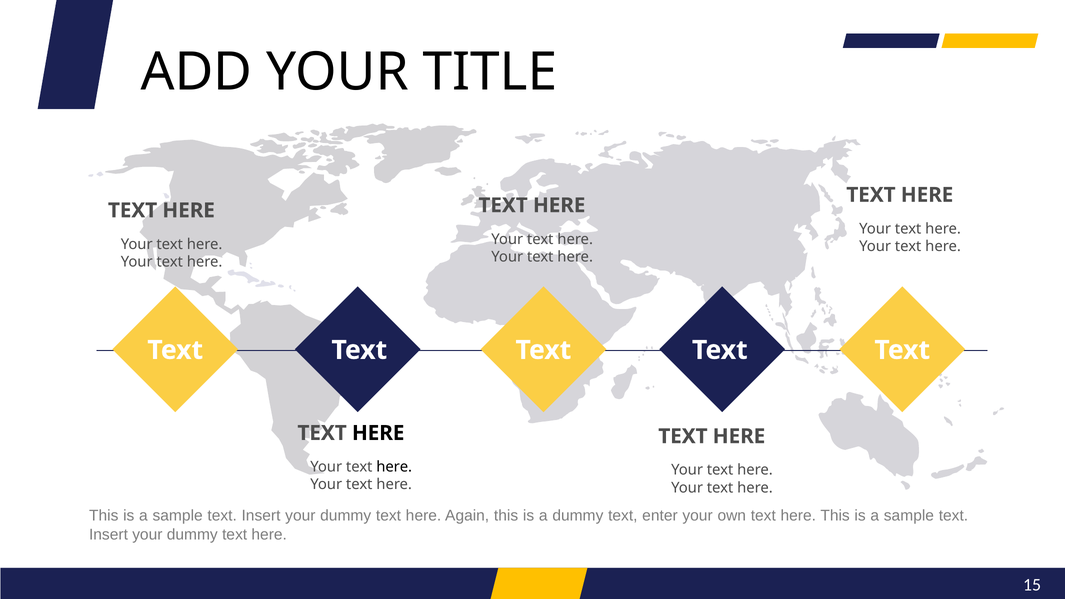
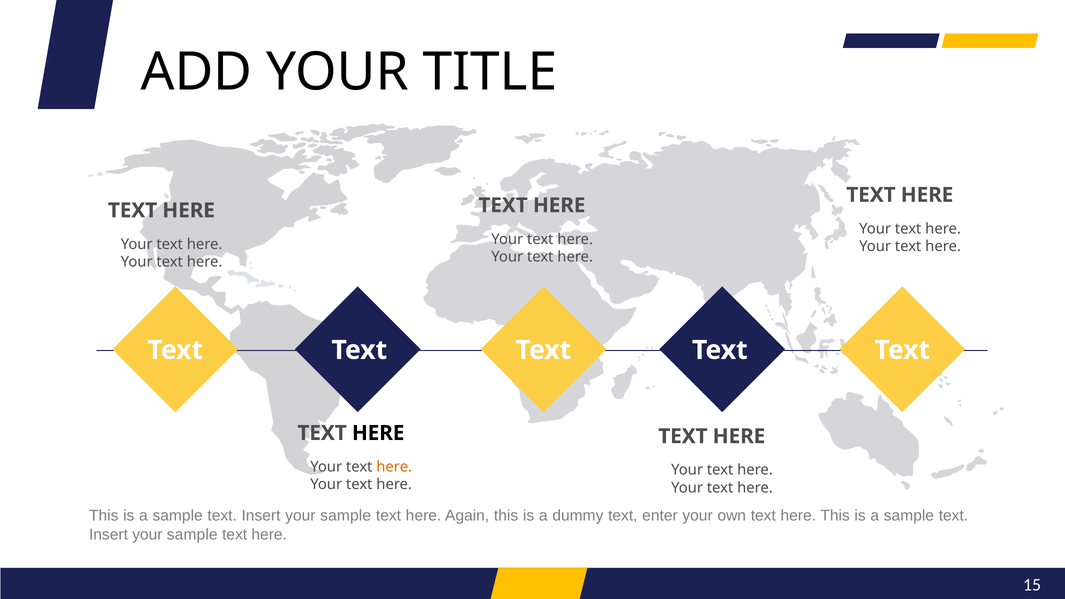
here at (394, 467) colour: black -> orange
dummy at (346, 516): dummy -> sample
dummy at (192, 534): dummy -> sample
